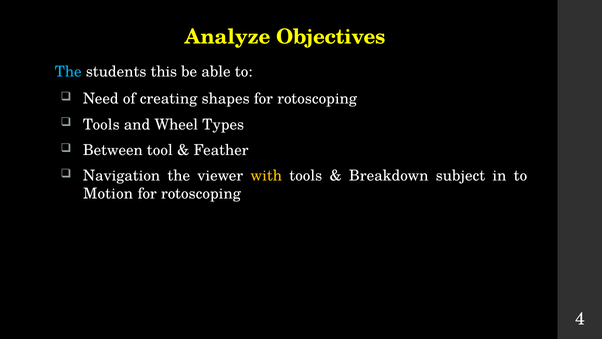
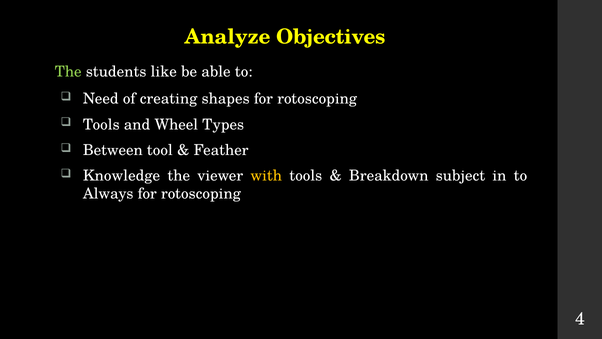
The at (68, 72) colour: light blue -> light green
this: this -> like
Navigation: Navigation -> Knowledge
Motion: Motion -> Always
